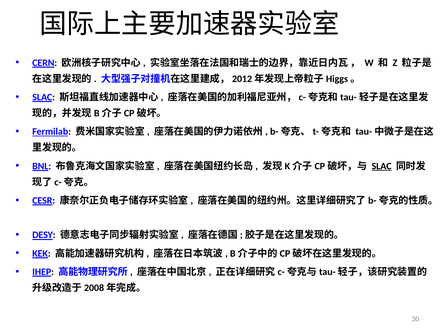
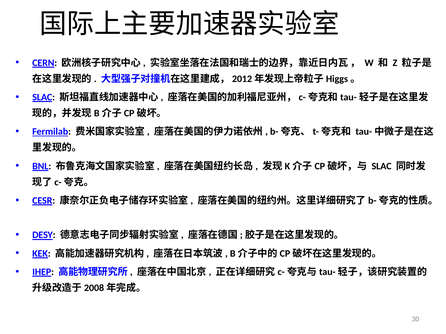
SLAC at (382, 166) underline: present -> none
